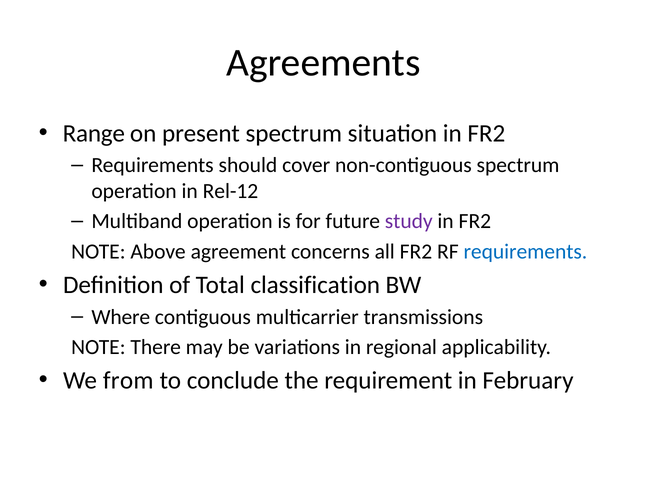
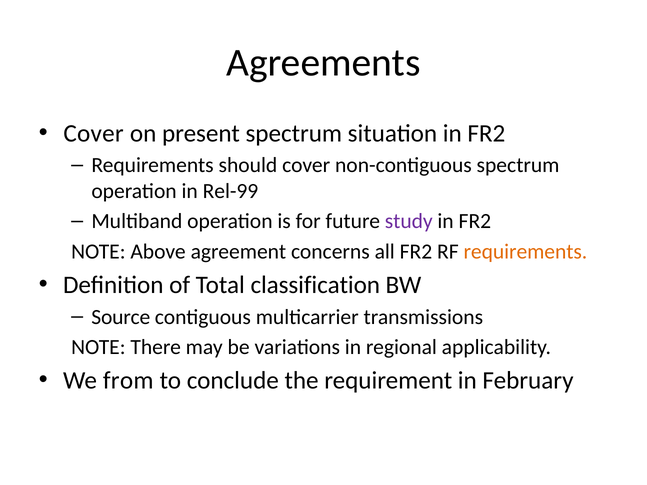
Range at (94, 133): Range -> Cover
Rel-12: Rel-12 -> Rel-99
requirements at (525, 252) colour: blue -> orange
Where: Where -> Source
